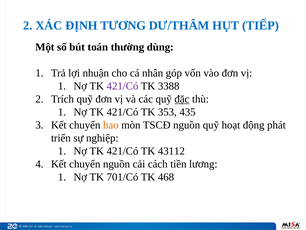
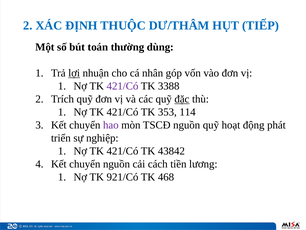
TƯƠNG: TƯƠNG -> THUỘC
lợi underline: none -> present
435: 435 -> 114
hao colour: orange -> purple
43112: 43112 -> 43842
701/Có: 701/Có -> 921/Có
